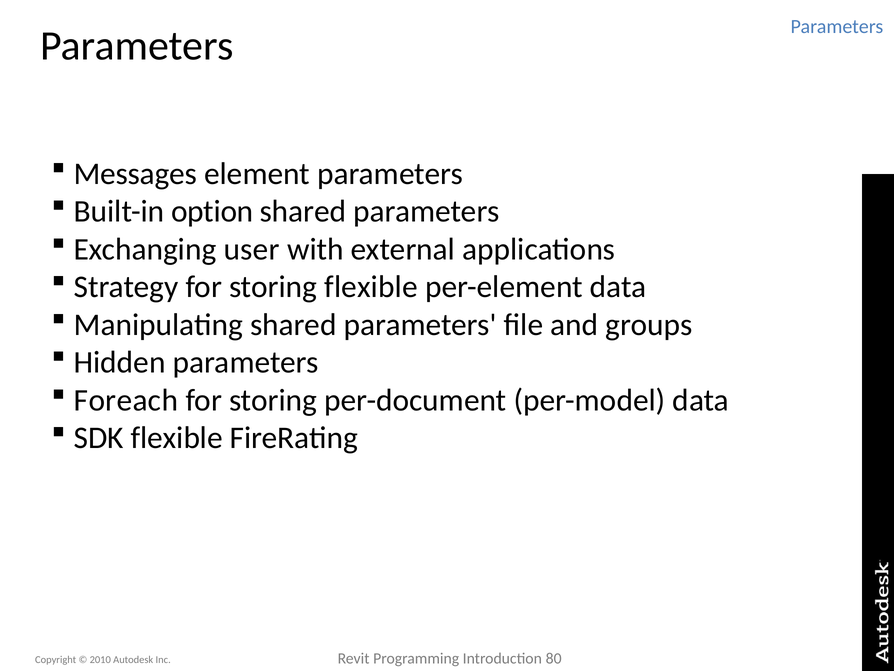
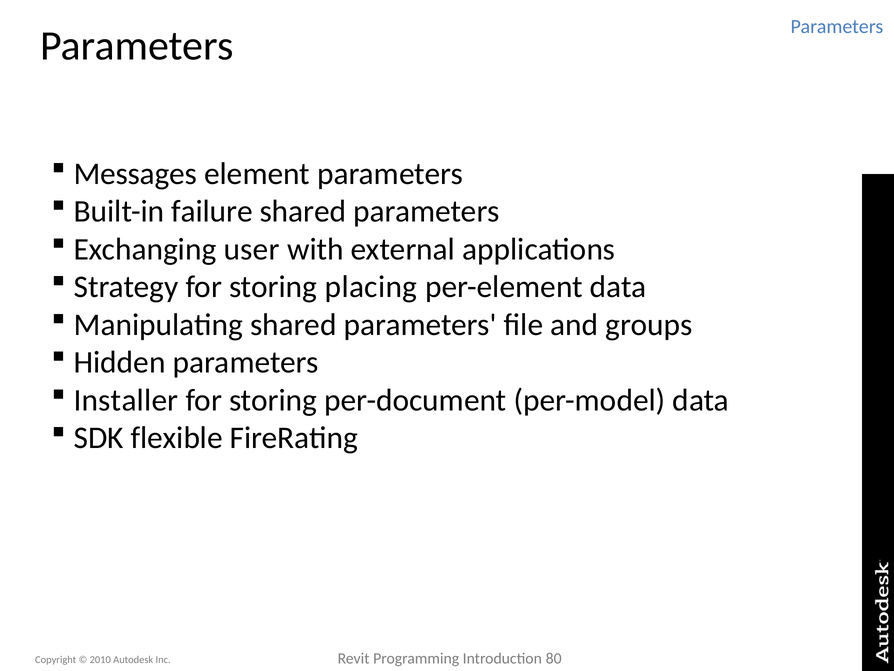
option: option -> failure
storing flexible: flexible -> placing
Foreach: Foreach -> Installer
